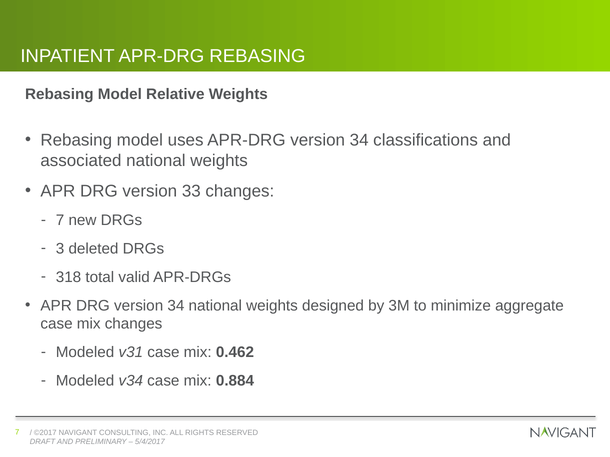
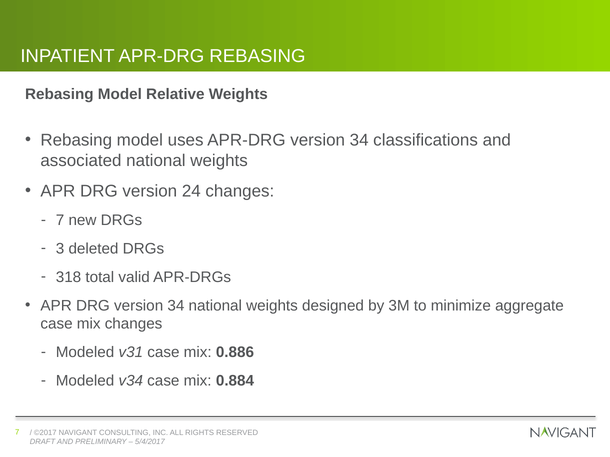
33: 33 -> 24
0.462: 0.462 -> 0.886
